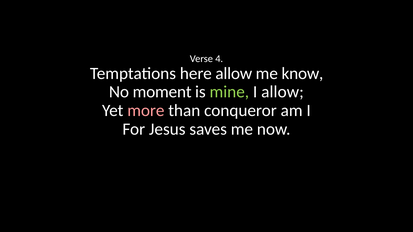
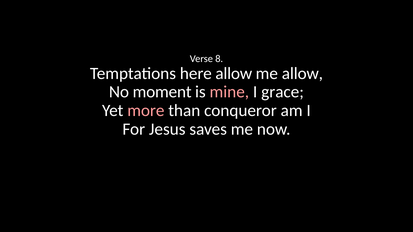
4: 4 -> 8
me know: know -> allow
mine colour: light green -> pink
I allow: allow -> grace
